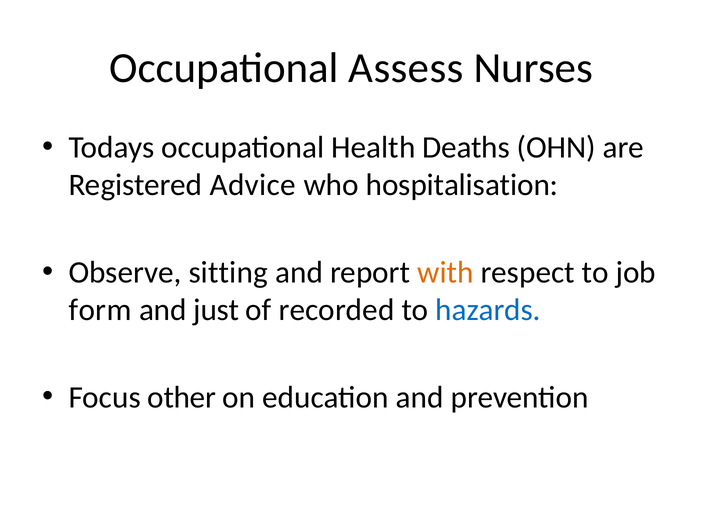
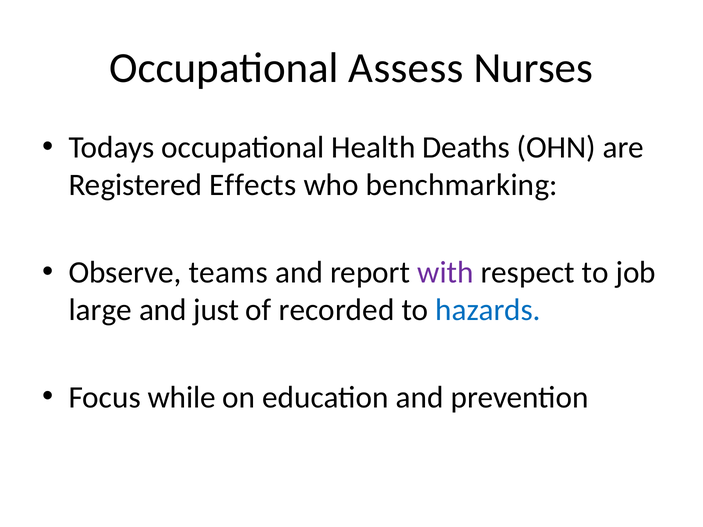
Advice: Advice -> Effects
hospitalisation: hospitalisation -> benchmarking
sitting: sitting -> teams
with colour: orange -> purple
form: form -> large
other: other -> while
